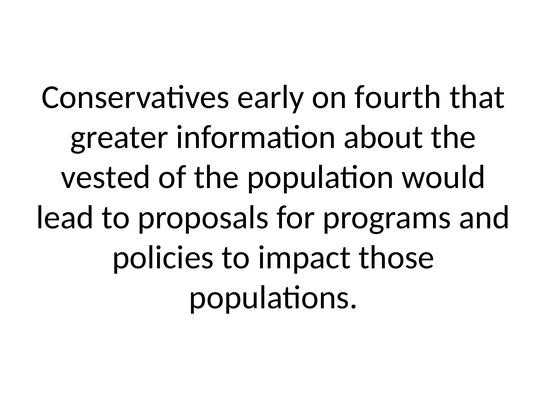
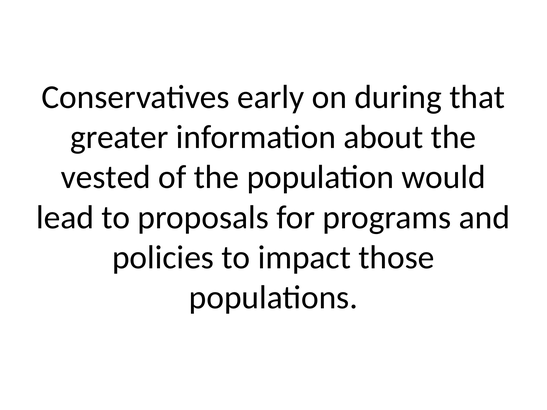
fourth: fourth -> during
